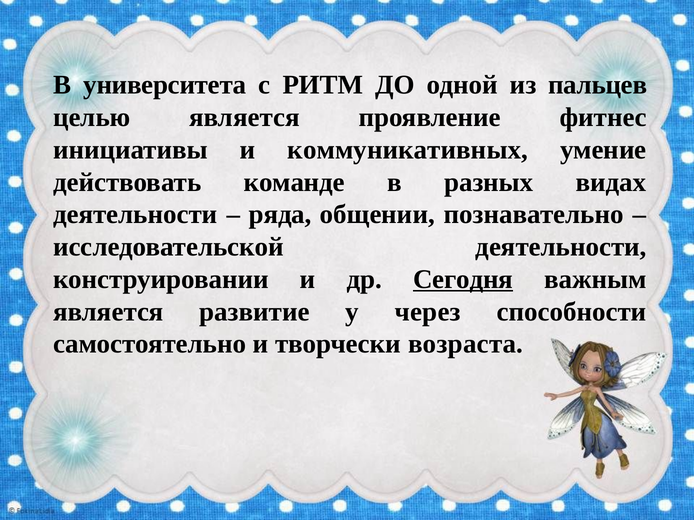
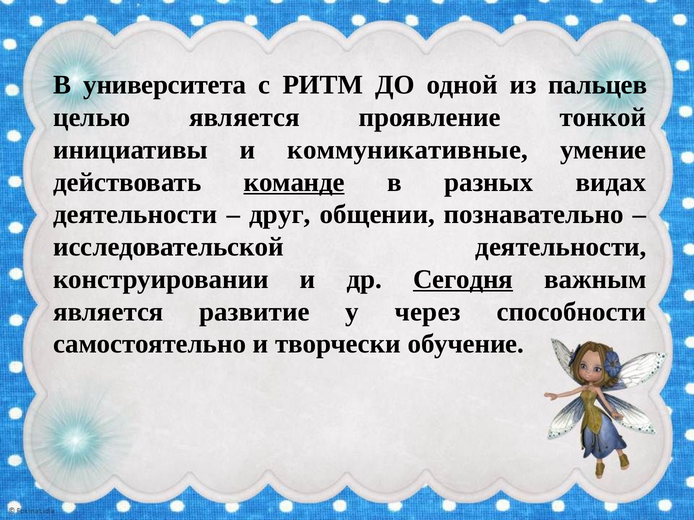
фитнес: фитнес -> тонкой
коммуникативных: коммуникативных -> коммуникативные
команде underline: none -> present
ряда: ряда -> друг
возраста: возраста -> обучение
